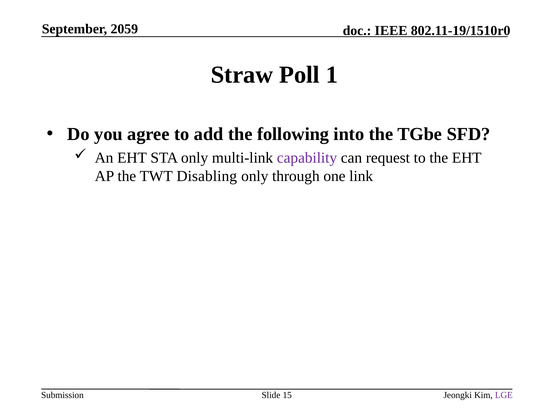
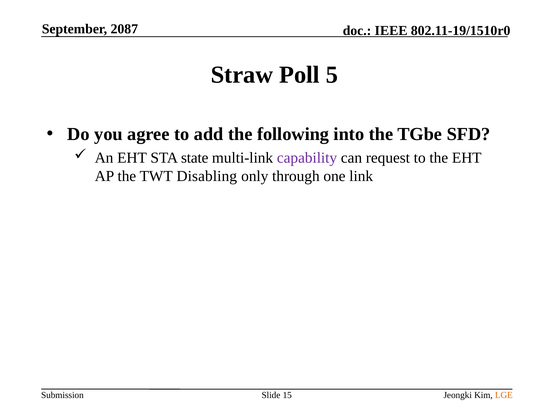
2059: 2059 -> 2087
1: 1 -> 5
STA only: only -> state
LGE colour: purple -> orange
